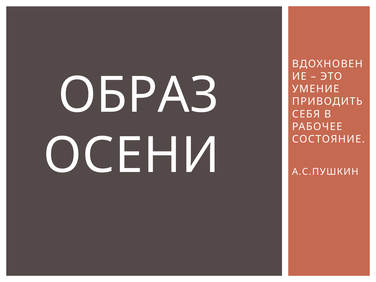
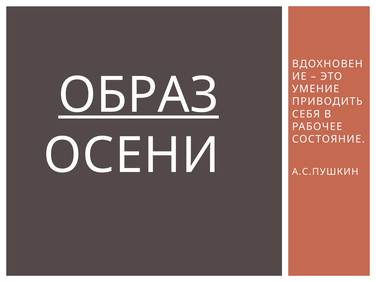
ОБРАЗ underline: none -> present
